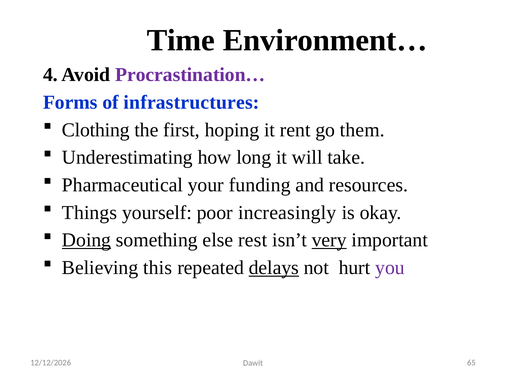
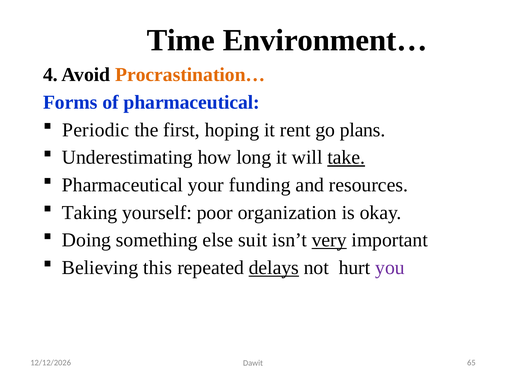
Procrastination… colour: purple -> orange
of infrastructures: infrastructures -> pharmaceutical
Clothing: Clothing -> Periodic
them: them -> plans
take underline: none -> present
Things: Things -> Taking
increasingly: increasingly -> organization
Doing underline: present -> none
rest: rest -> suit
